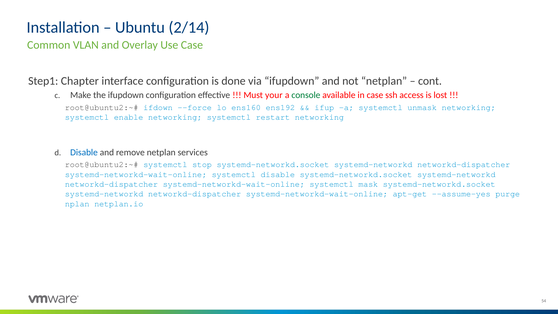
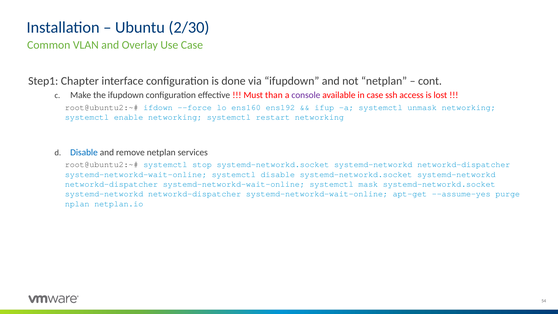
2/14: 2/14 -> 2/30
your: your -> than
console colour: green -> purple
